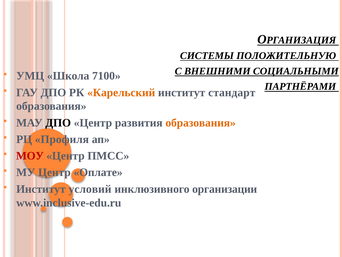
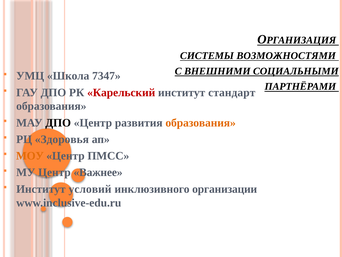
ПОЛОЖИТЕЛЬНУЮ: ПОЛОЖИТЕЛЬНУЮ -> ВОЗМОЖНОСТЯМИ
7100: 7100 -> 7347
Карельский colour: orange -> red
Профиля: Профиля -> Здоровья
МОУ colour: red -> orange
Оплате: Оплате -> Важнее
